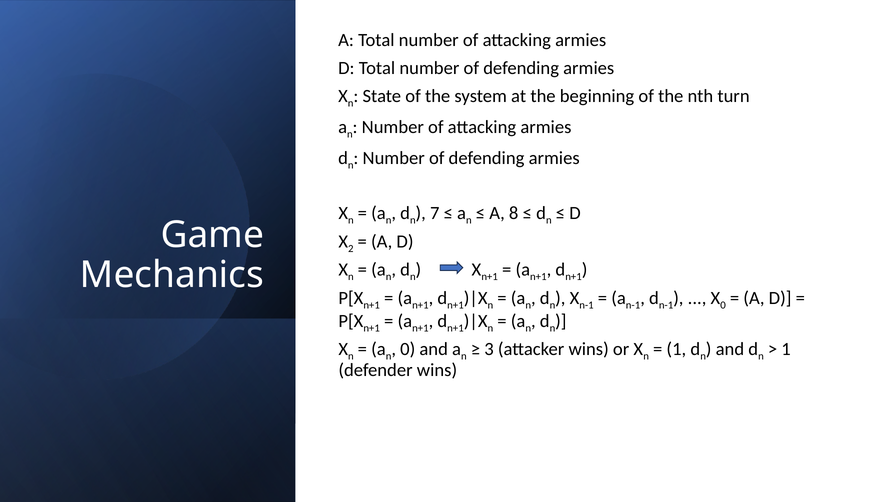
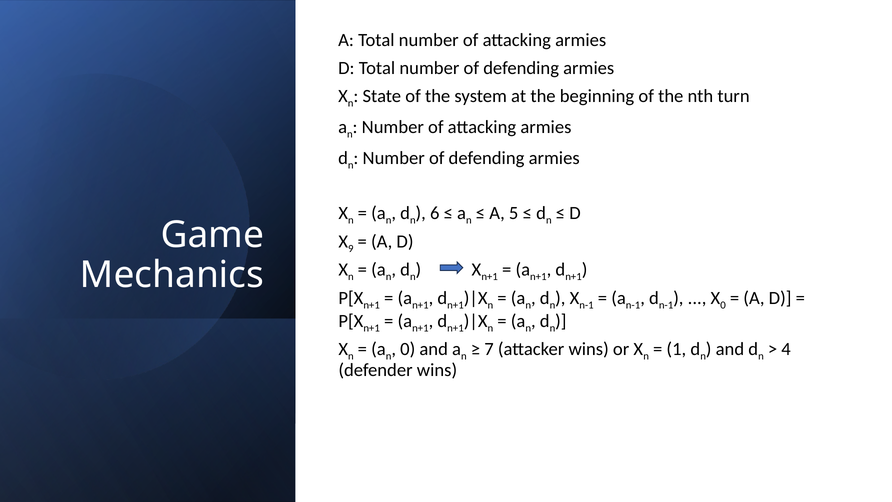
7: 7 -> 6
8: 8 -> 5
2: 2 -> 9
3: 3 -> 7
1 at (786, 349): 1 -> 4
